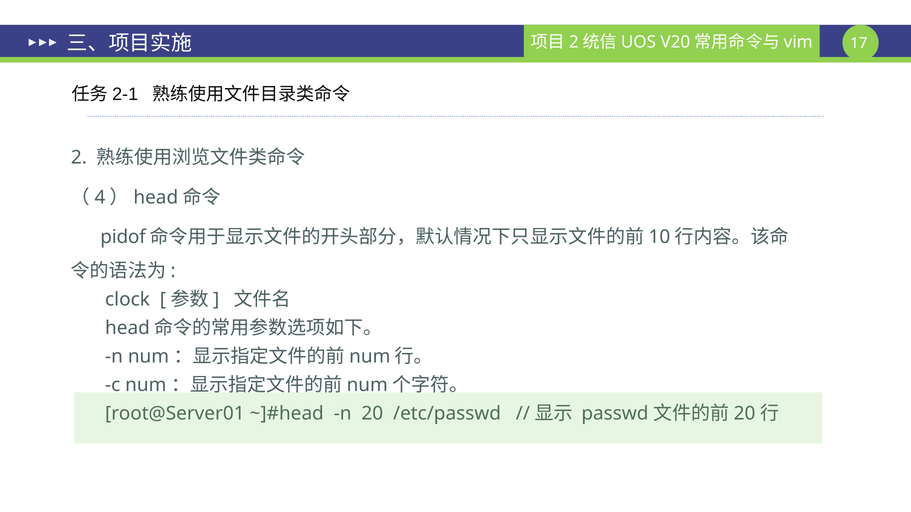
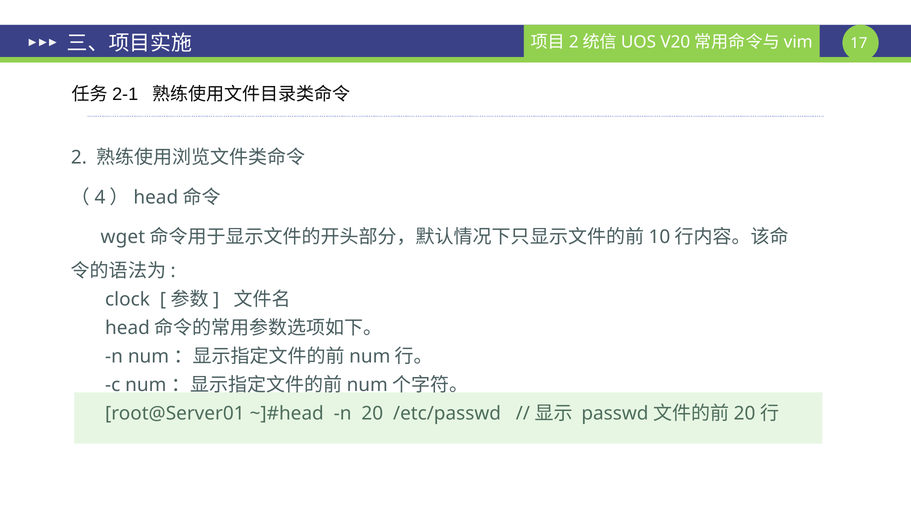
pidof: pidof -> wget
